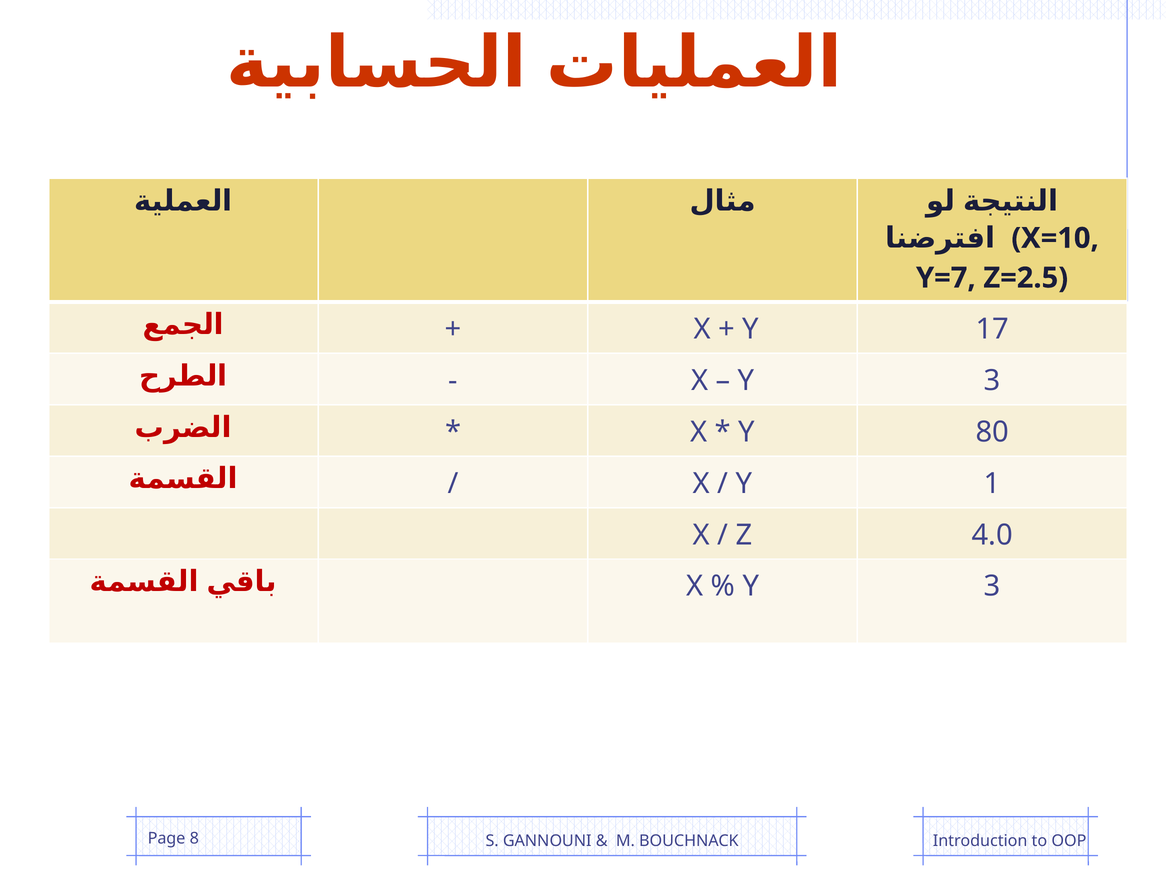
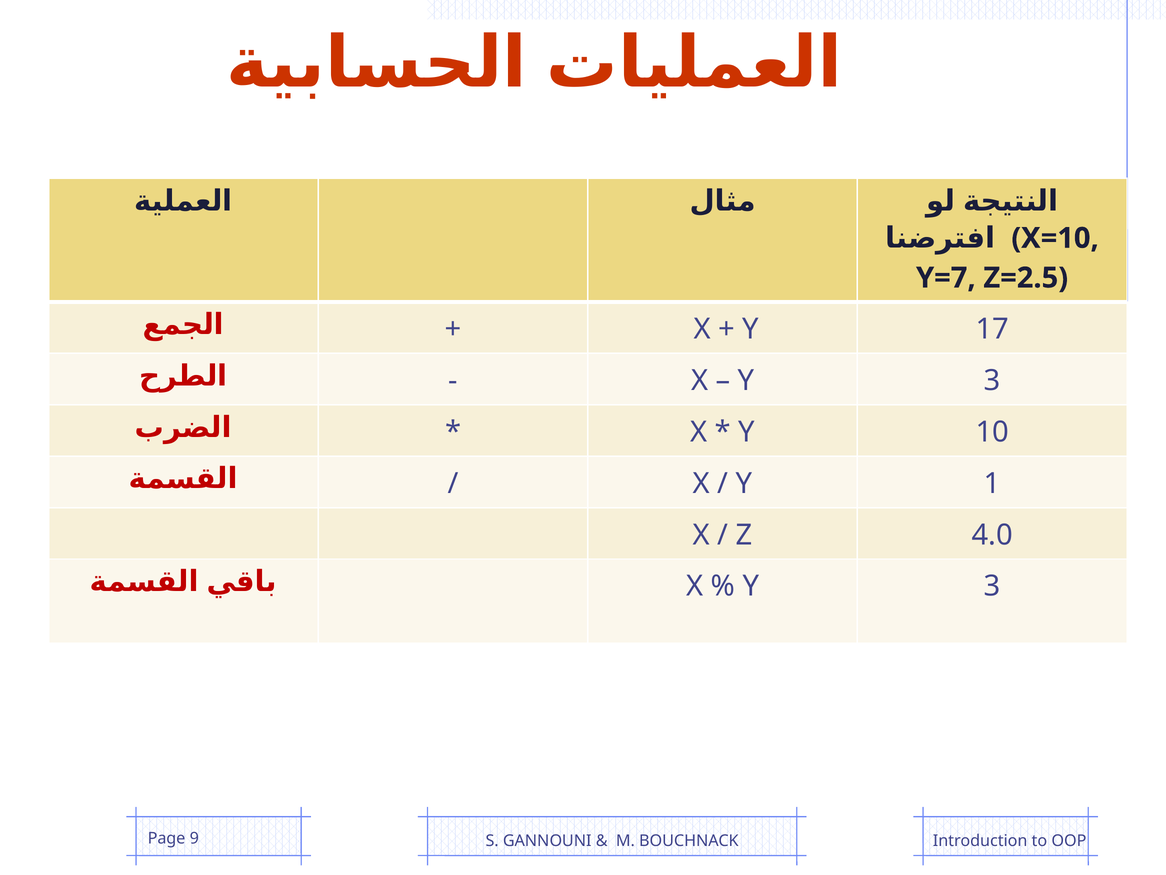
80: 80 -> 10
8: 8 -> 9
